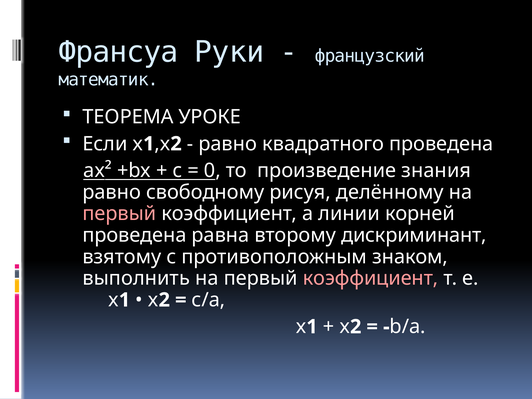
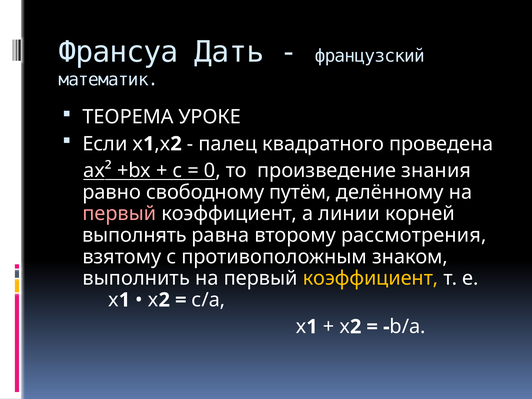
Руки: Руки -> Дать
равно at (228, 144): равно -> палец
рисуя: рисуя -> путём
проведена at (134, 235): проведена -> выполнять
дискриминант: дискриминант -> рассмотрения
коэффициент at (371, 278) colour: pink -> yellow
